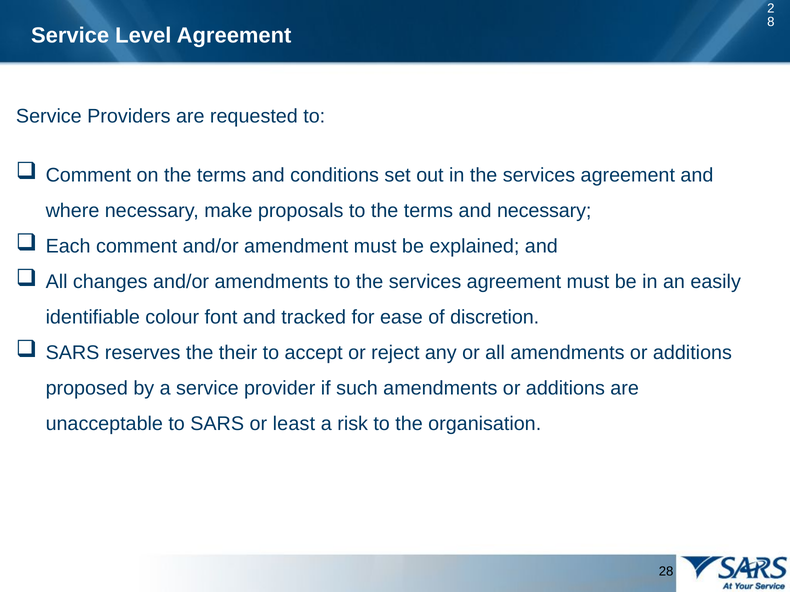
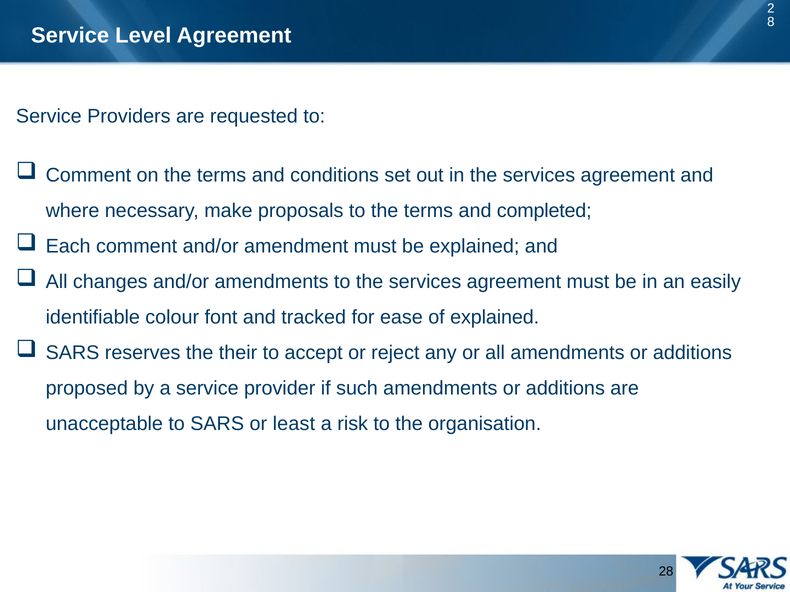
and necessary: necessary -> completed
of discretion: discretion -> explained
